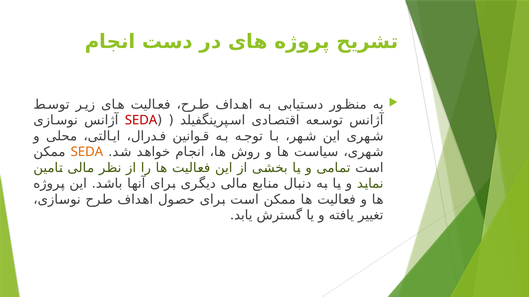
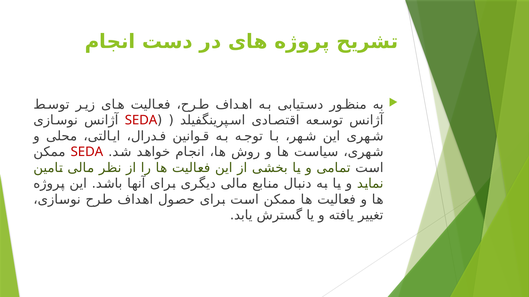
SEDA at (87, 152) colour: orange -> red
